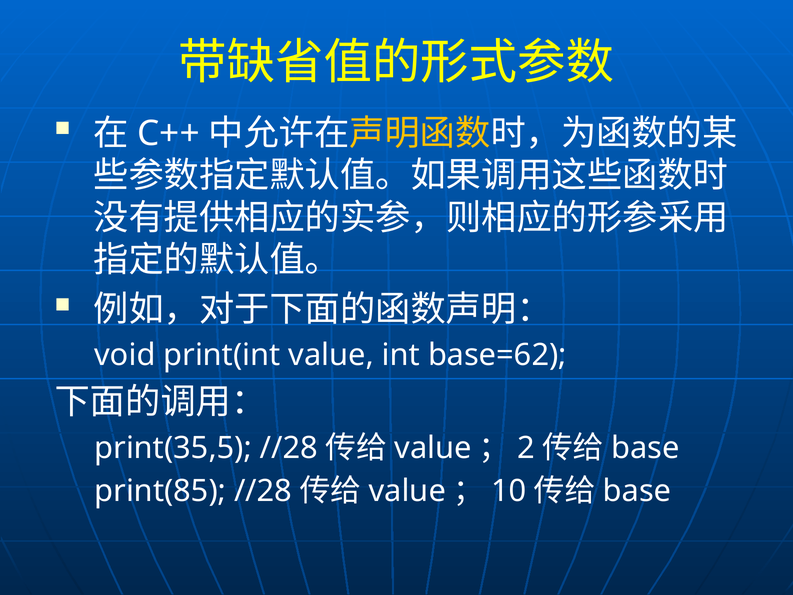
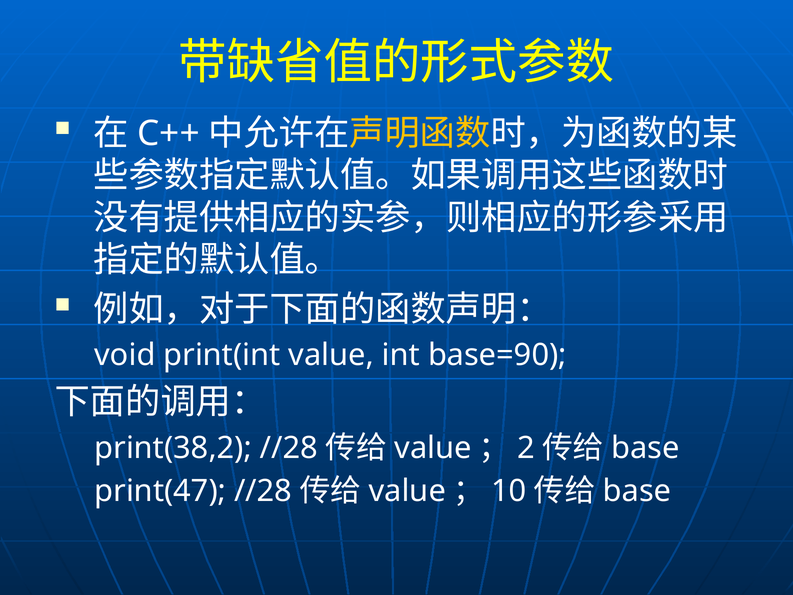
base=62: base=62 -> base=90
print(35,5: print(35,5 -> print(38,2
print(85: print(85 -> print(47
